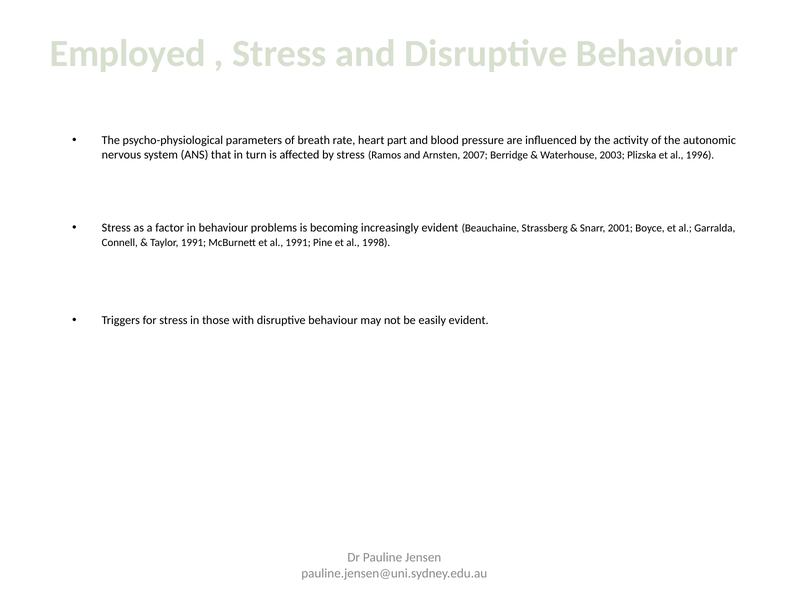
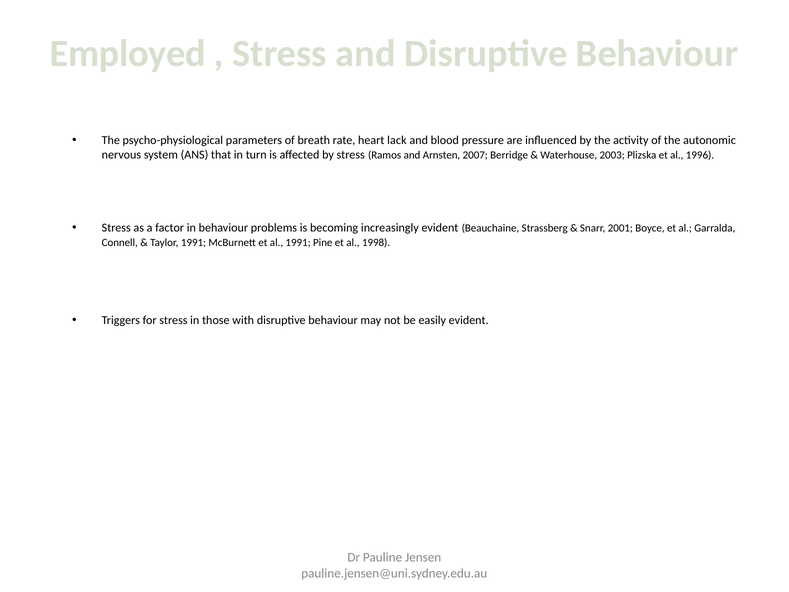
part: part -> lack
